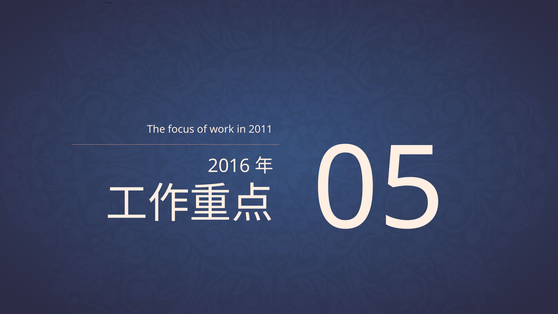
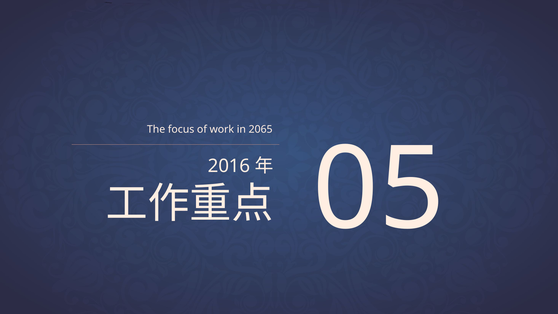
2011: 2011 -> 2065
